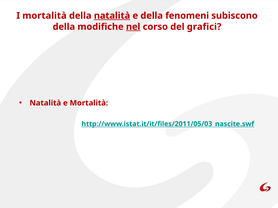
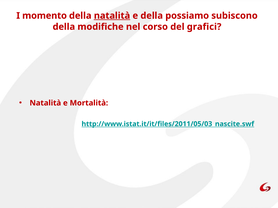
I mortalità: mortalità -> momento
fenomeni: fenomeni -> possiamo
nel underline: present -> none
